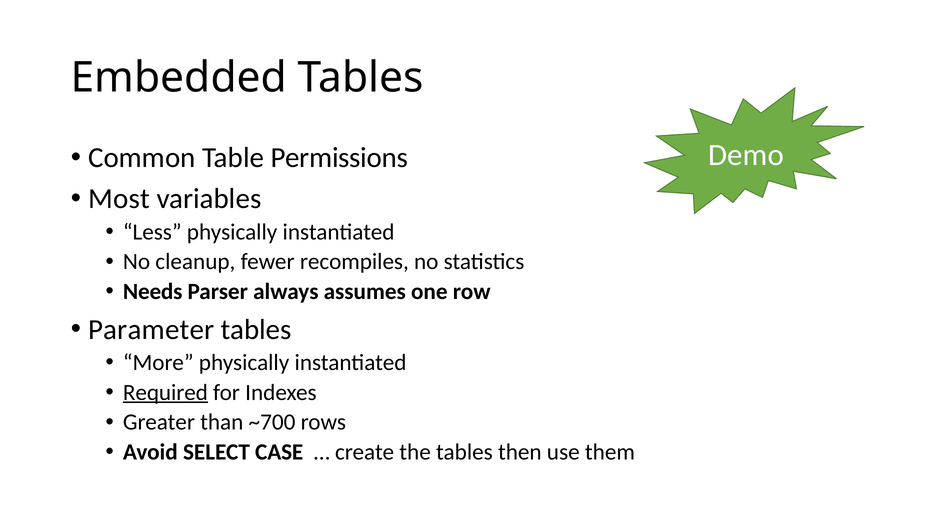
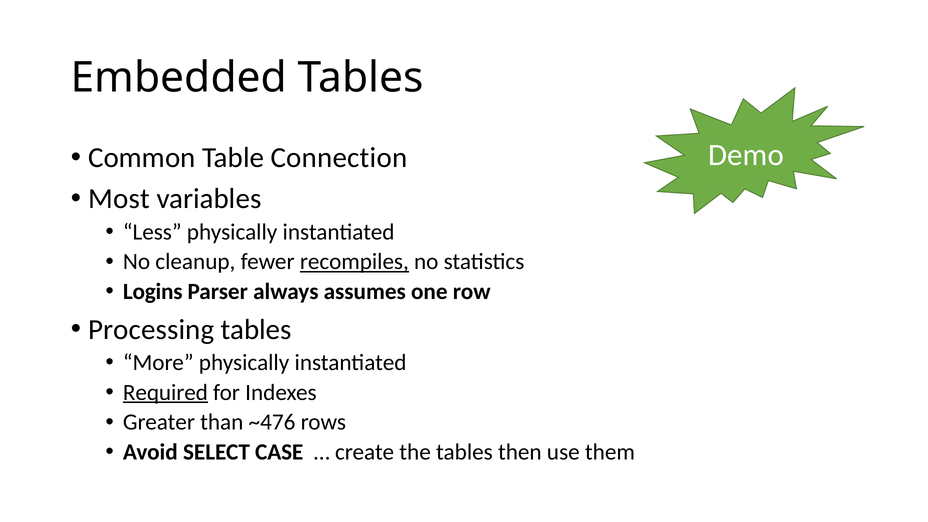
Permissions: Permissions -> Connection
recompiles underline: none -> present
Needs: Needs -> Logins
Parameter: Parameter -> Processing
~700: ~700 -> ~476
